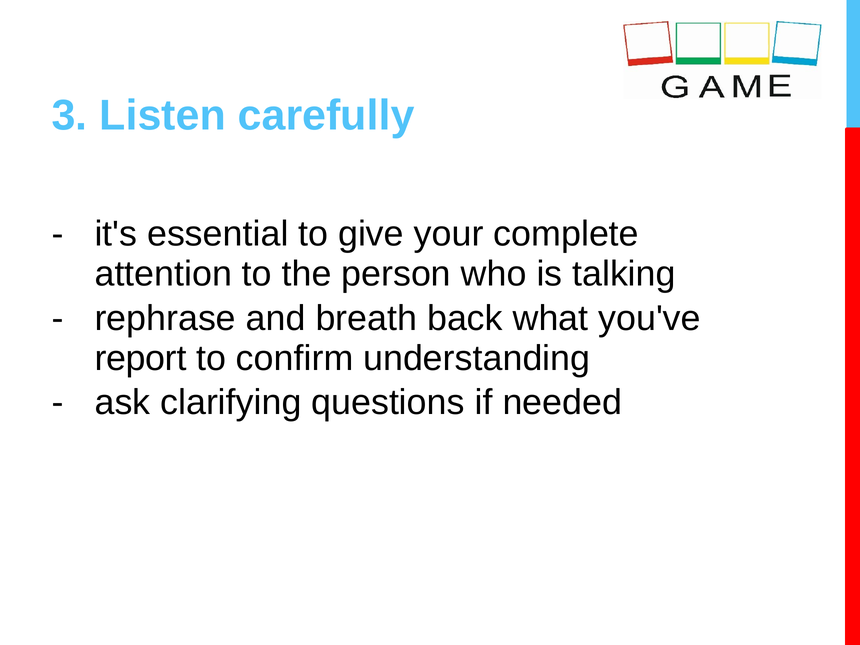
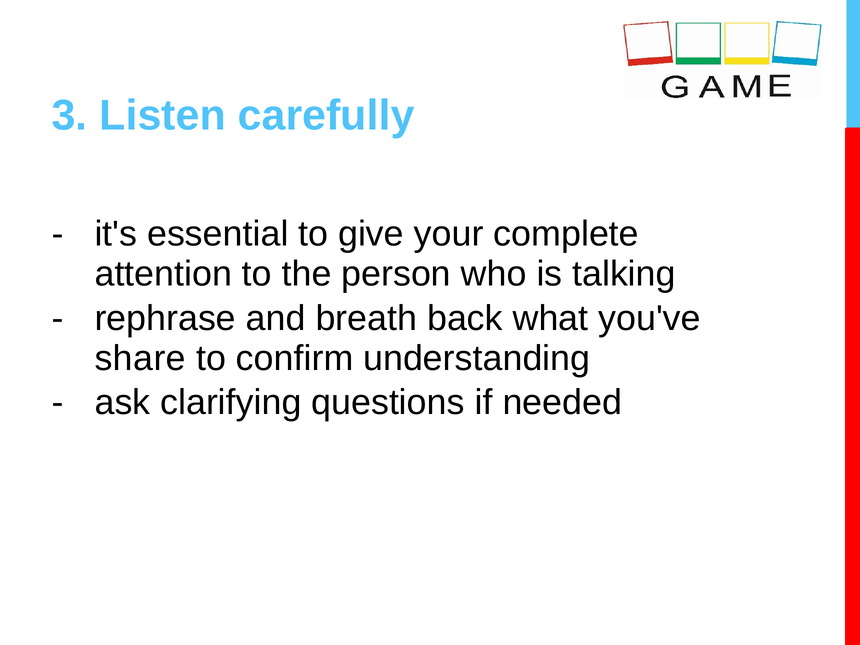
report: report -> share
